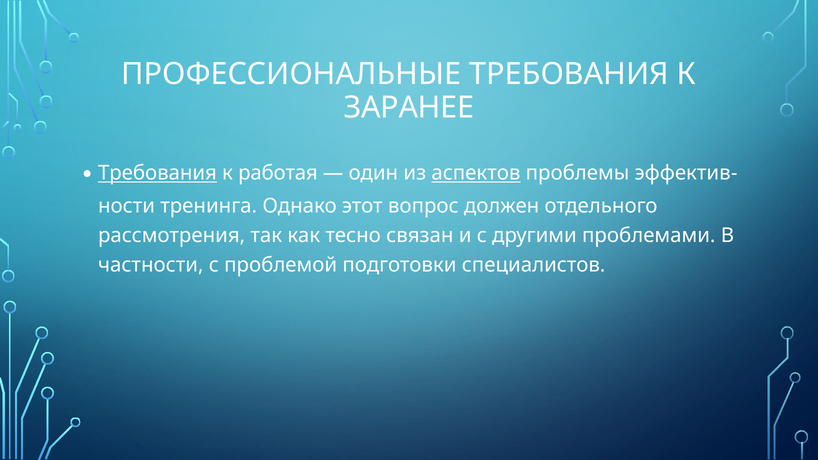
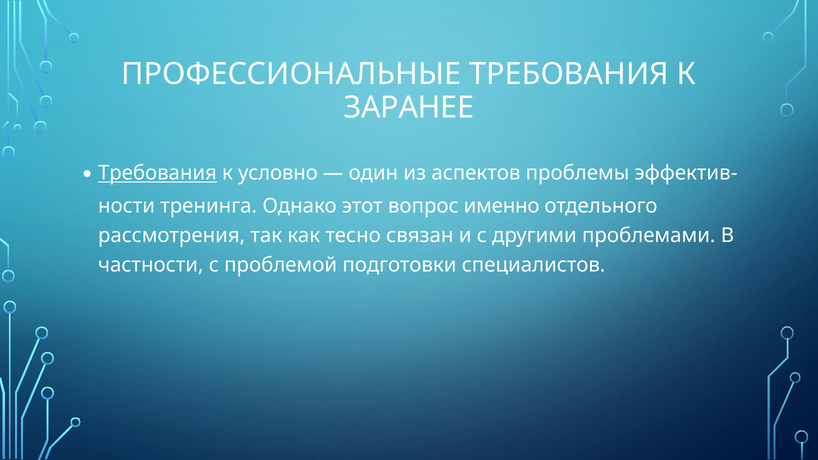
работая: работая -> условно
аспектов underline: present -> none
должен: должен -> именно
